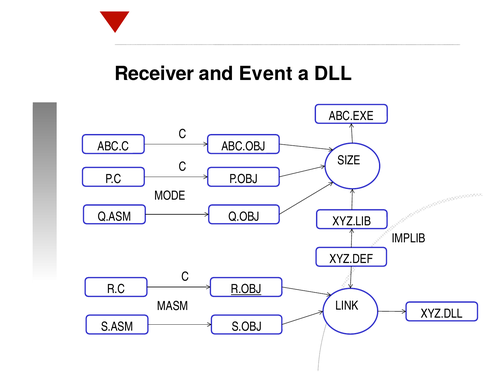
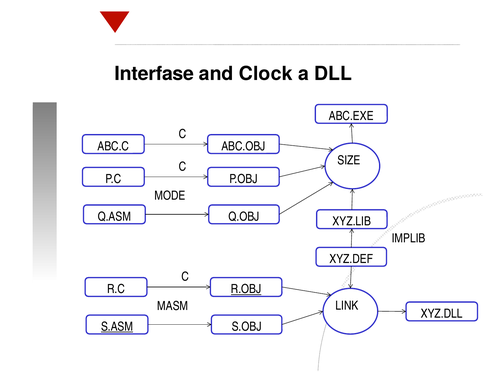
Receiver: Receiver -> Interfase
Event: Event -> Clock
S.ASM underline: none -> present
